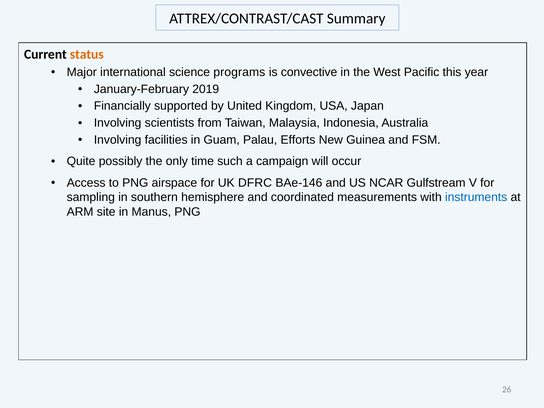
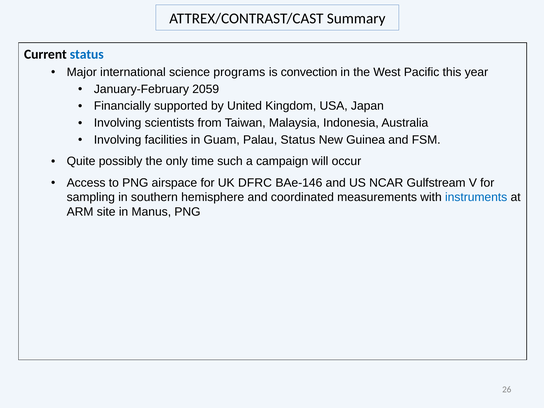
status at (87, 54) colour: orange -> blue
convective: convective -> convection
2019: 2019 -> 2059
Palau Efforts: Efforts -> Status
